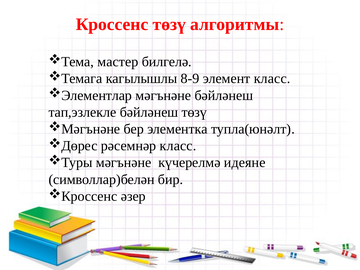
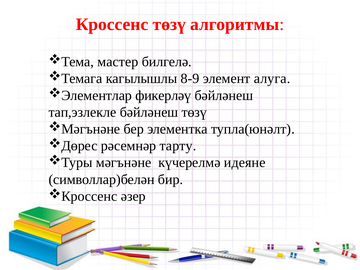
элемент класс: класс -> алуга
мәгънәне at (163, 95): мәгънәне -> фикерләү
рәсемнәр класс: класс -> тарту
